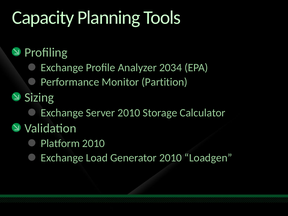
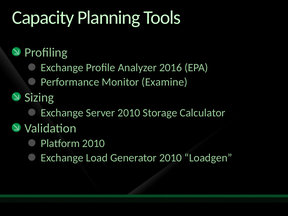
2034: 2034 -> 2016
Partition: Partition -> Examine
